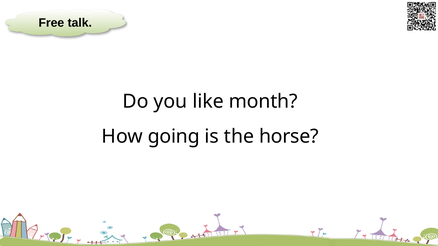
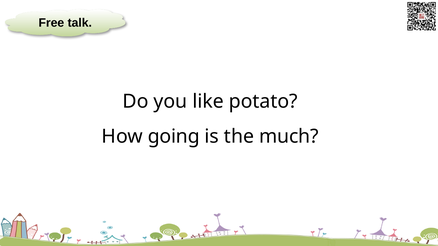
month: month -> potato
horse: horse -> much
